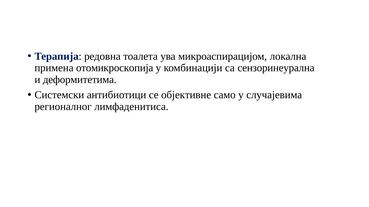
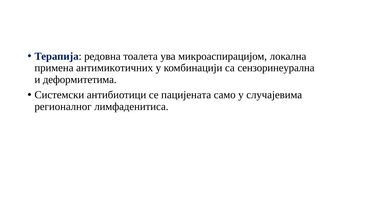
отомикроскопија: отомикроскопија -> антимикотичних
објективне: објективне -> пацијената
